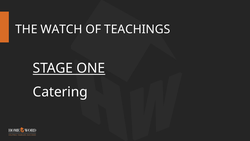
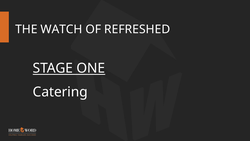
TEACHINGS: TEACHINGS -> REFRESHED
